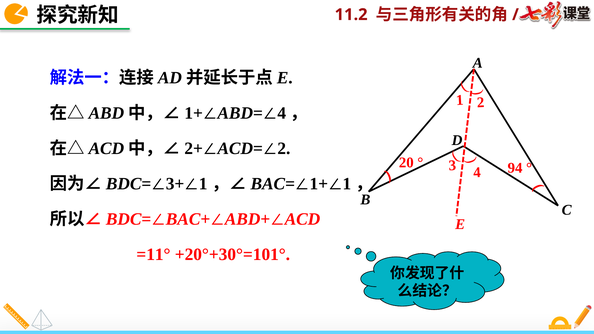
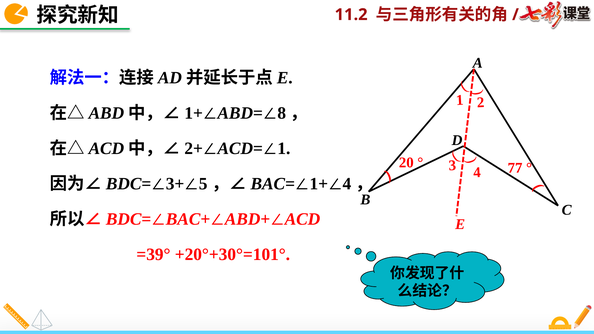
4 at (282, 113): 4 -> 8
2 at (284, 149): 2 -> 1
94: 94 -> 77
1 at (203, 184): 1 -> 5
1 at (347, 184): 1 -> 4
=11°: =11° -> =39°
